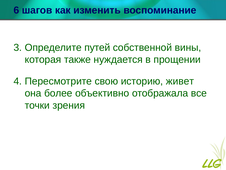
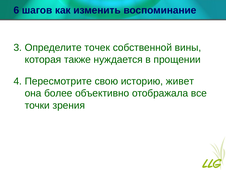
путей: путей -> точек
